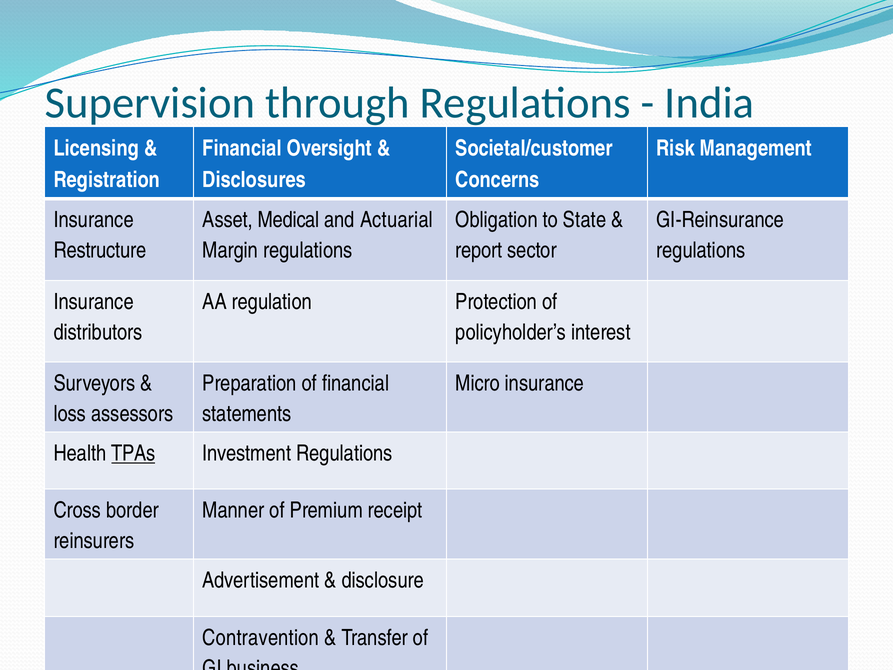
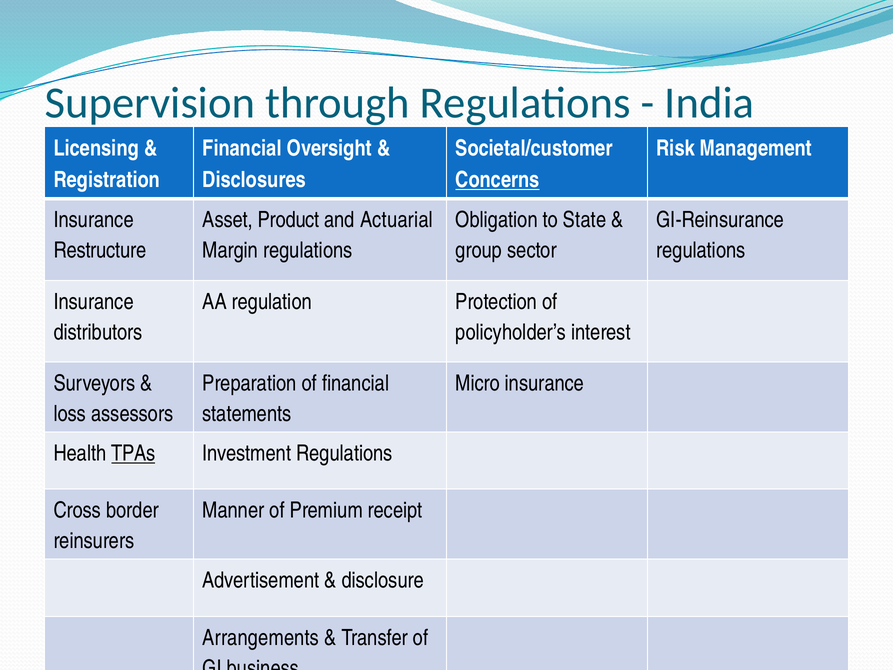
Concerns underline: none -> present
Medical: Medical -> Product
report: report -> group
Contravention: Contravention -> Arrangements
